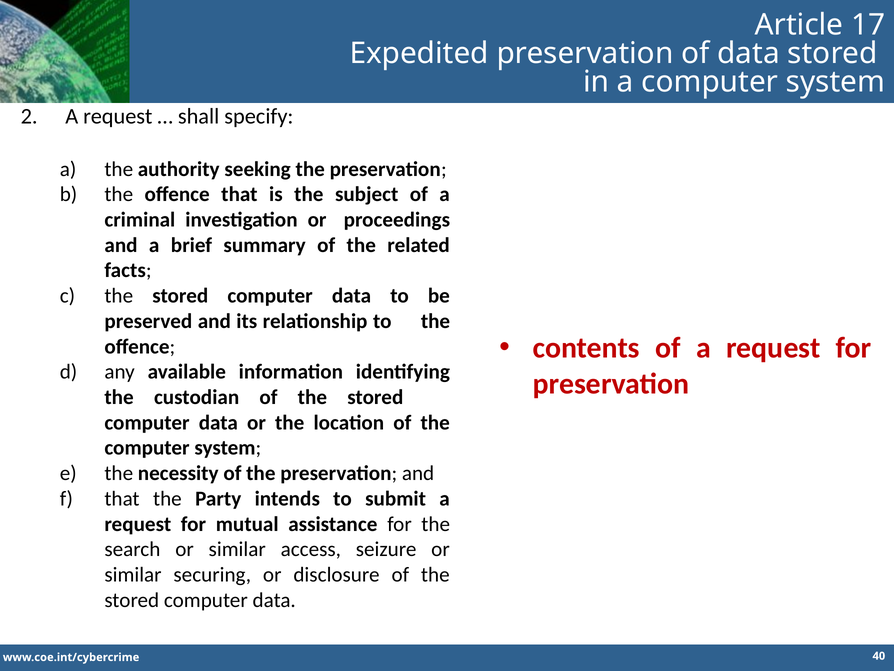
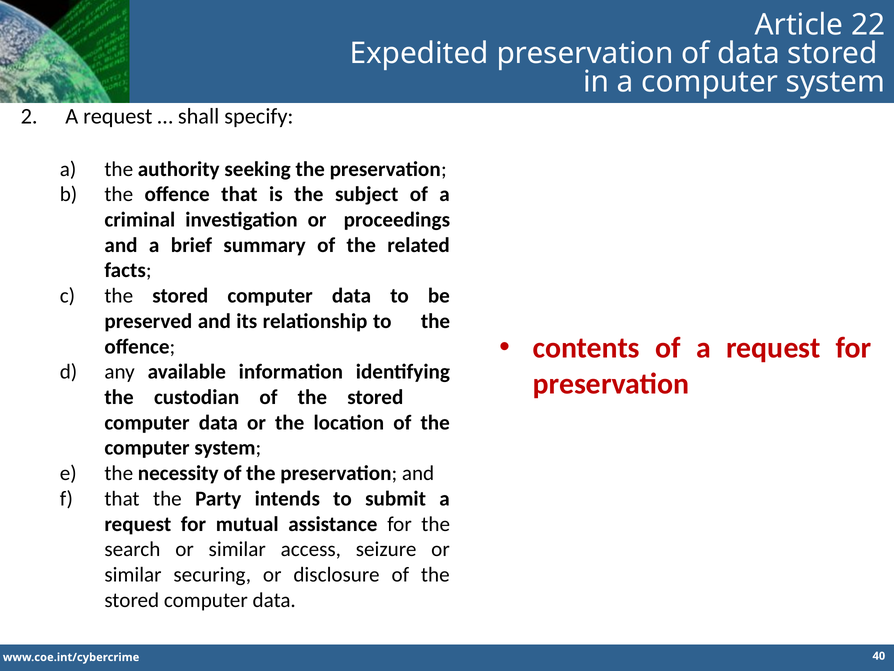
17: 17 -> 22
